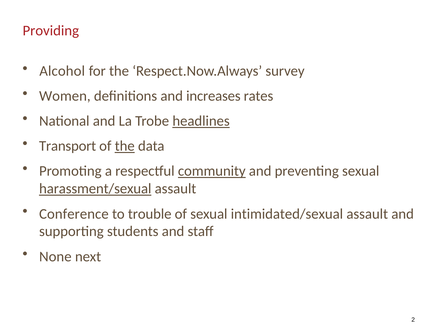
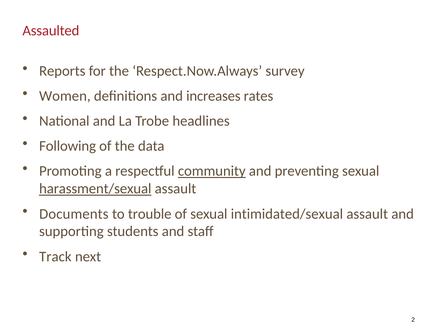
Providing: Providing -> Assaulted
Alcohol: Alcohol -> Reports
headlines underline: present -> none
Transport: Transport -> Following
the at (125, 146) underline: present -> none
Conference: Conference -> Documents
None: None -> Track
